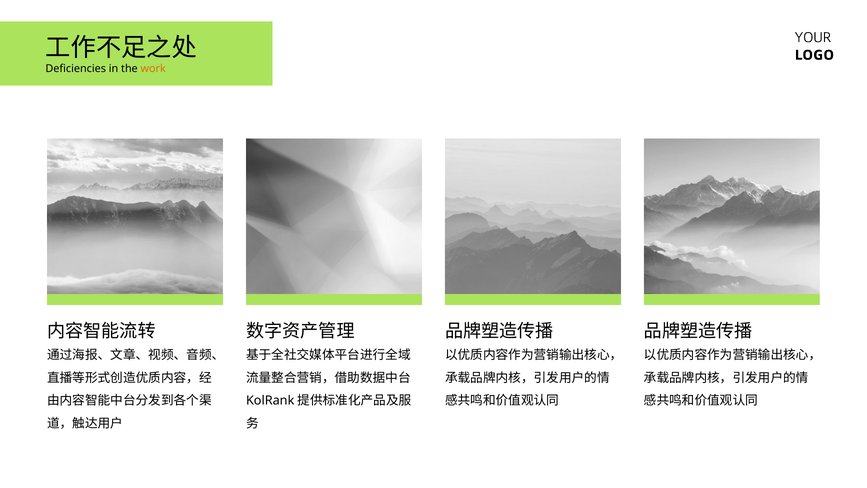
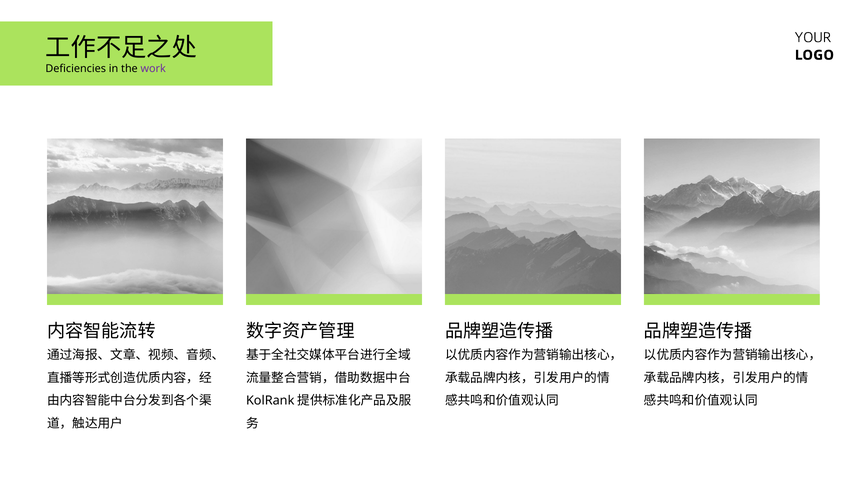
work colour: orange -> purple
